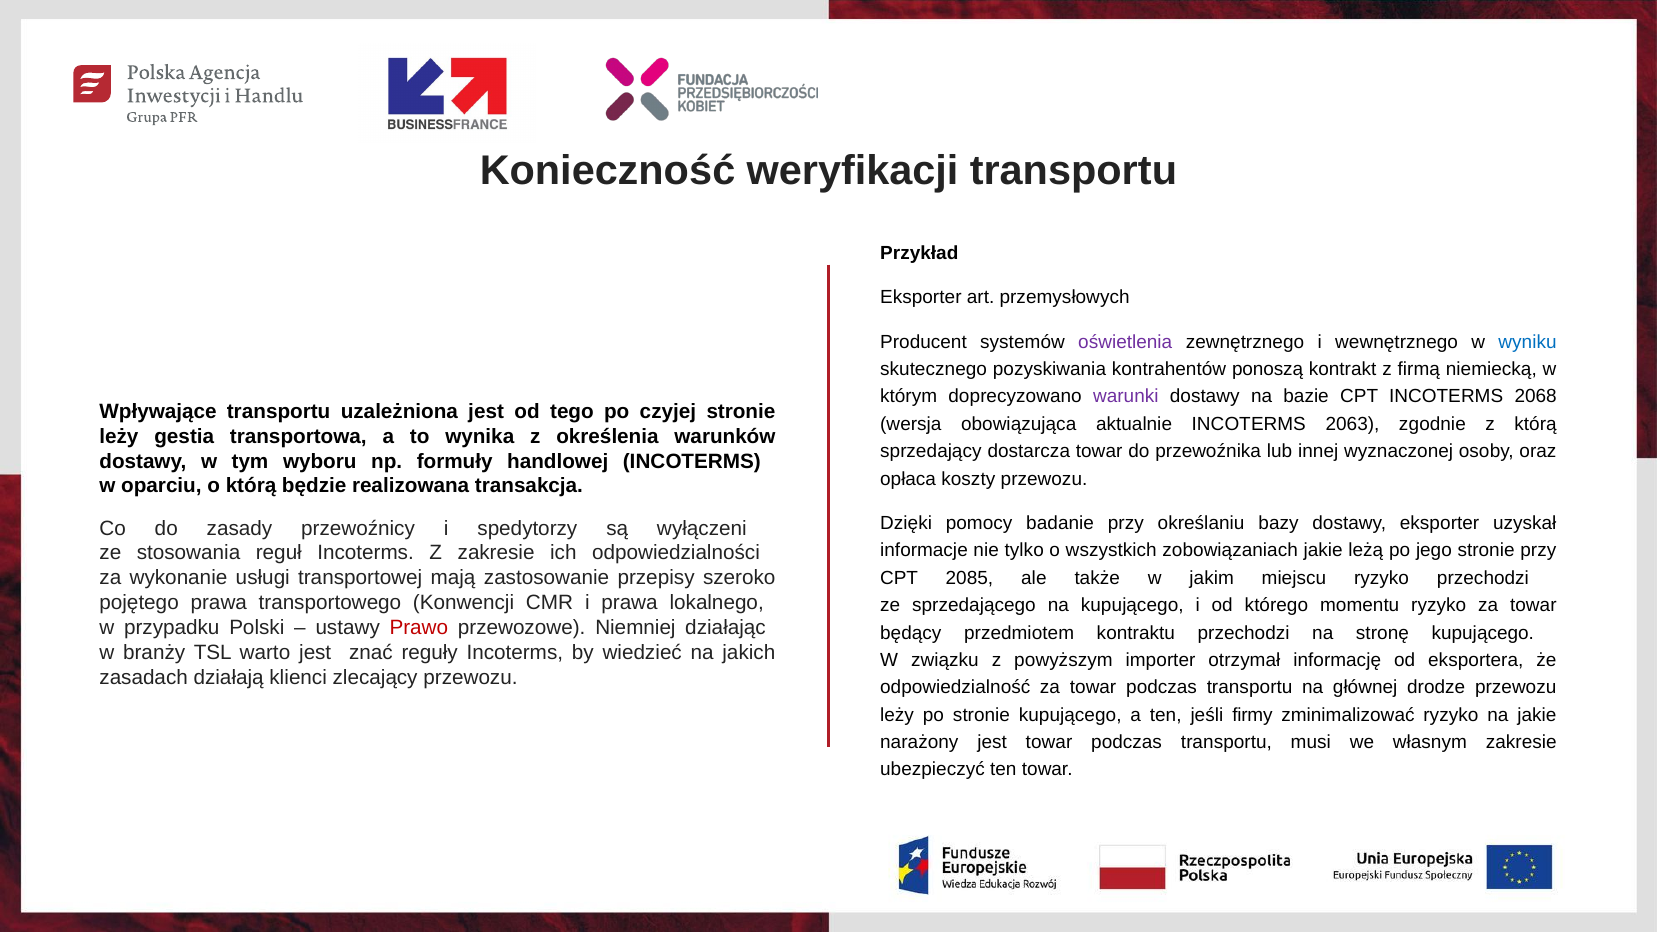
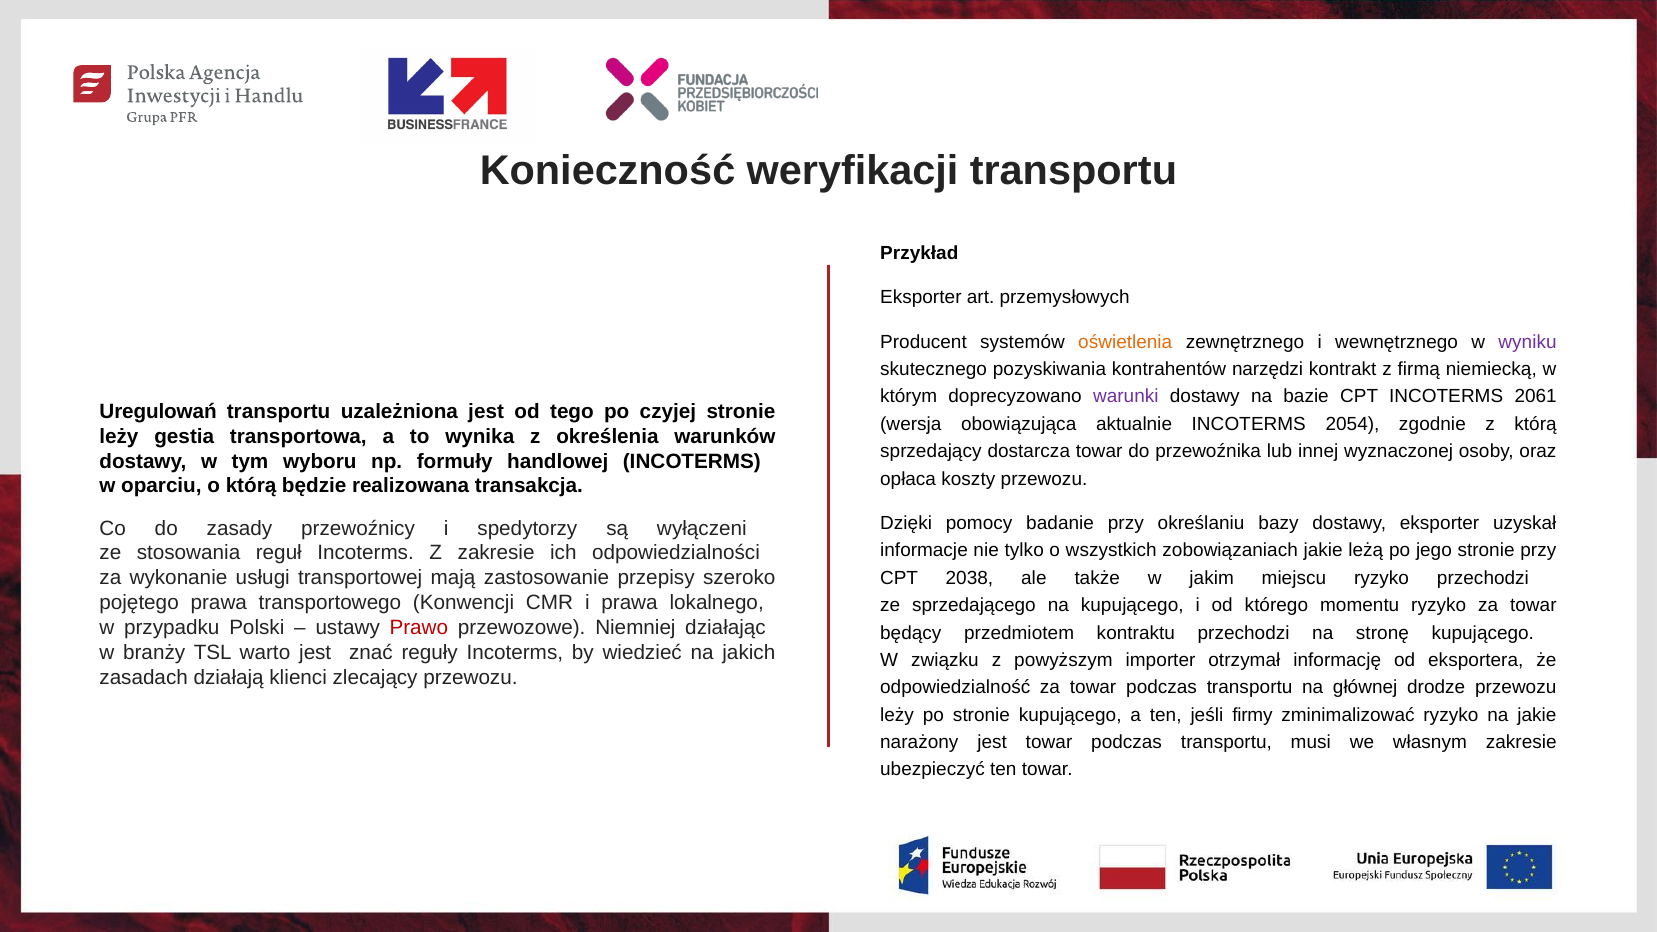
oświetlenia colour: purple -> orange
wyniku colour: blue -> purple
ponoszą: ponoszą -> narzędzi
2068: 2068 -> 2061
Wpływające: Wpływające -> Uregulowań
2063: 2063 -> 2054
2085: 2085 -> 2038
